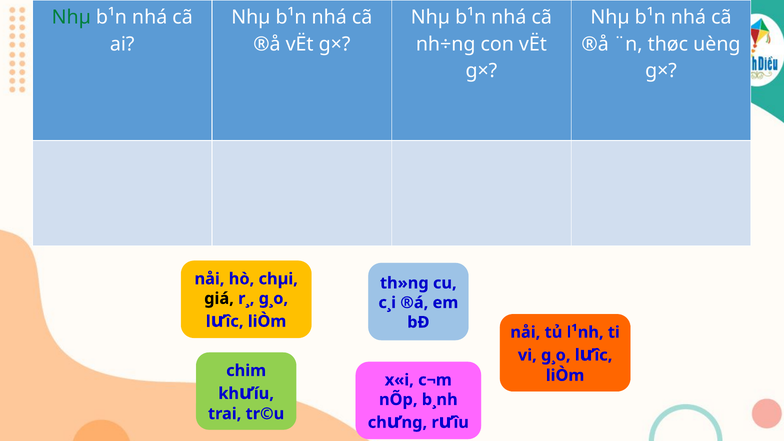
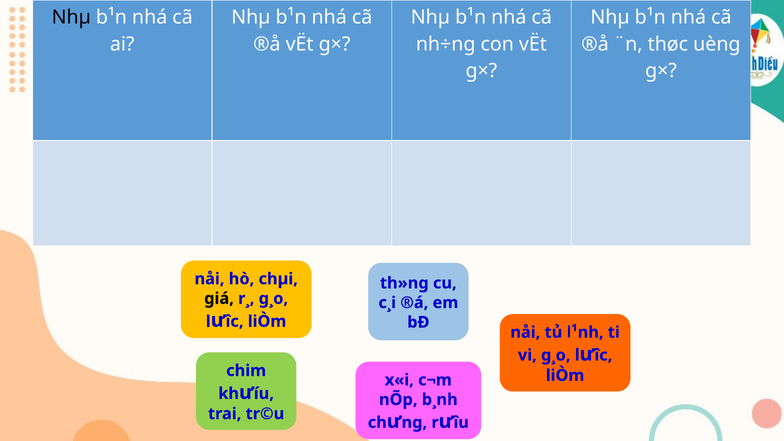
Nhµ at (71, 17) colour: green -> black
